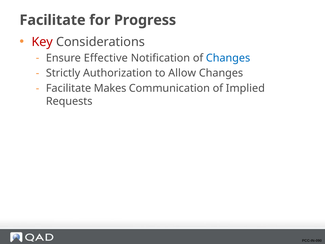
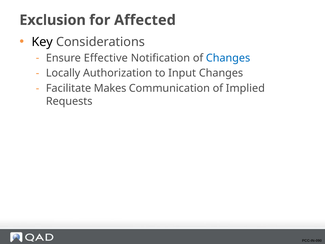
Facilitate at (53, 20): Facilitate -> Exclusion
Progress: Progress -> Affected
Key colour: red -> black
Strictly: Strictly -> Locally
Allow: Allow -> Input
